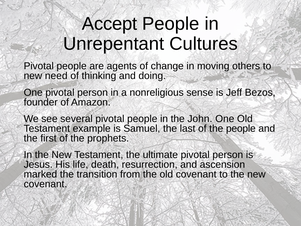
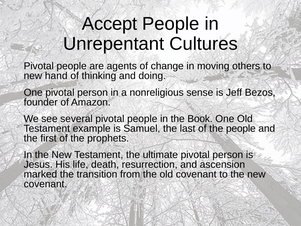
need: need -> hand
John: John -> Book
